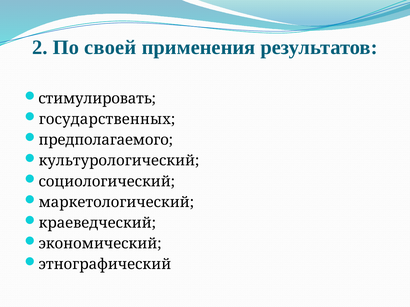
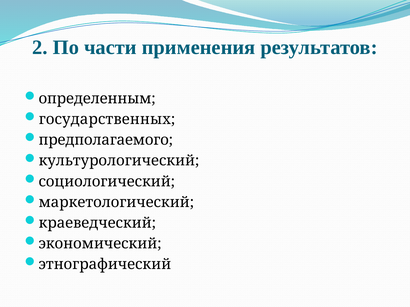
своей: своей -> части
стимулировать: стимулировать -> определенным
